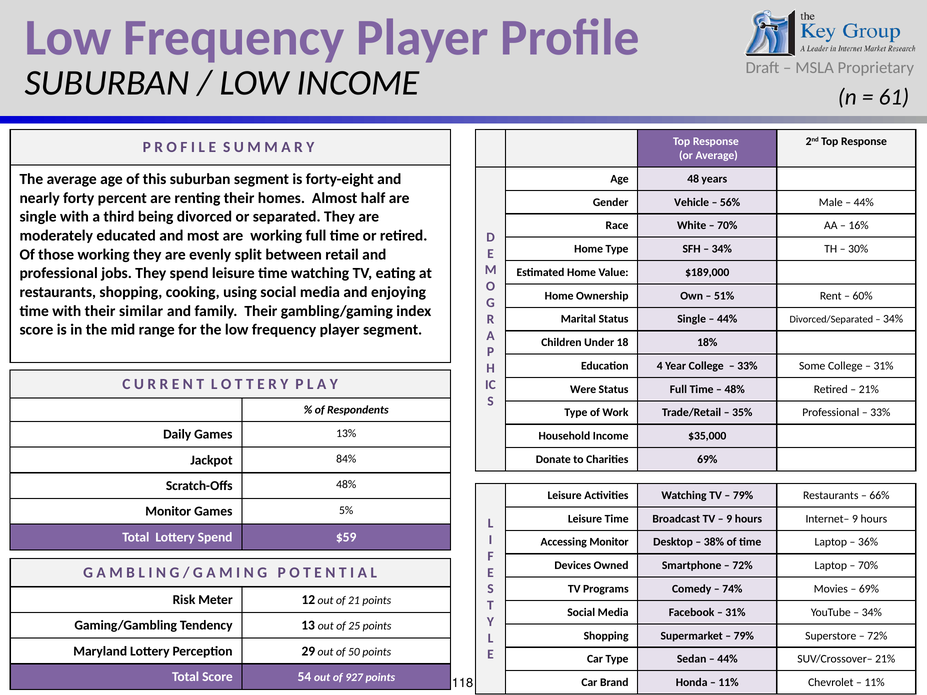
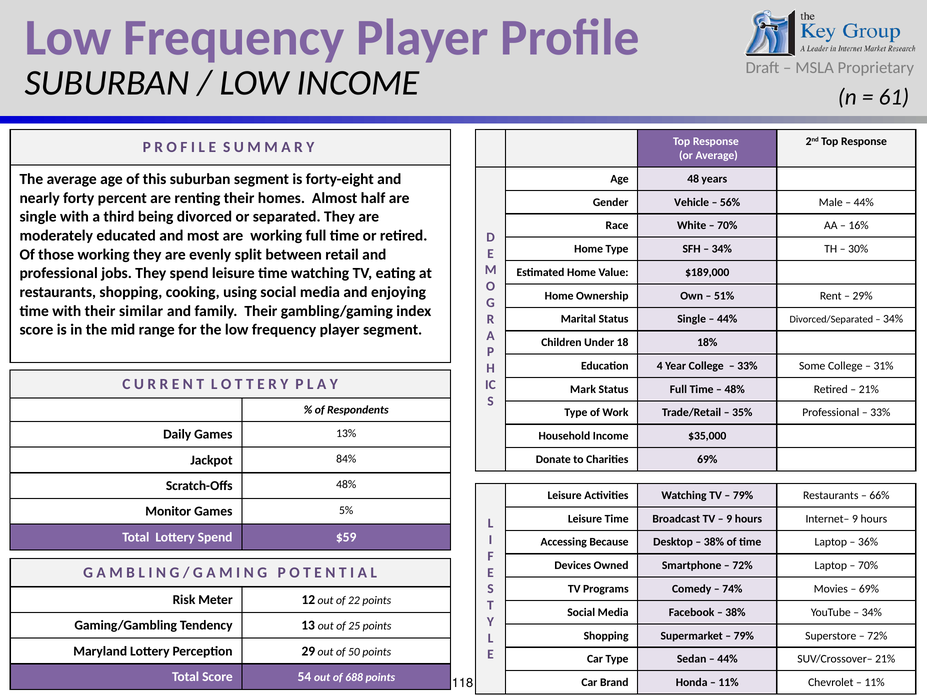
60%: 60% -> 29%
Were: Were -> Mark
Accessing Monitor: Monitor -> Because
21: 21 -> 22
31% at (735, 613): 31% -> 38%
927: 927 -> 688
